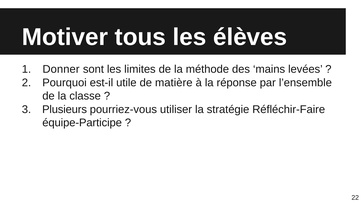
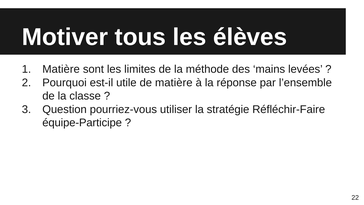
Donner at (61, 69): Donner -> Matière
Plusieurs: Plusieurs -> Question
